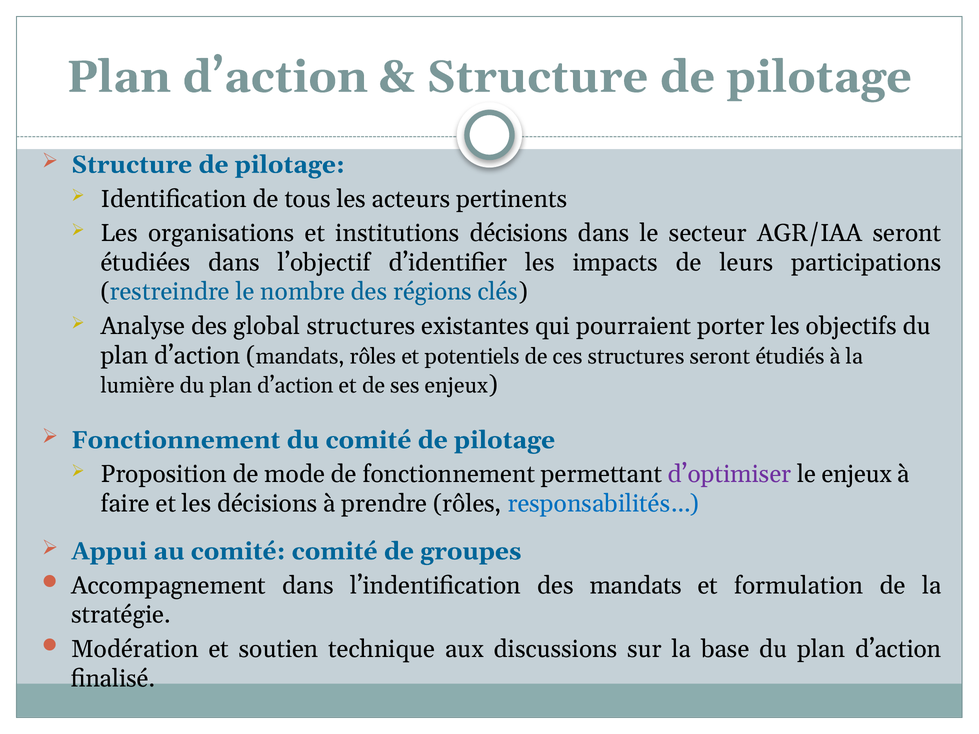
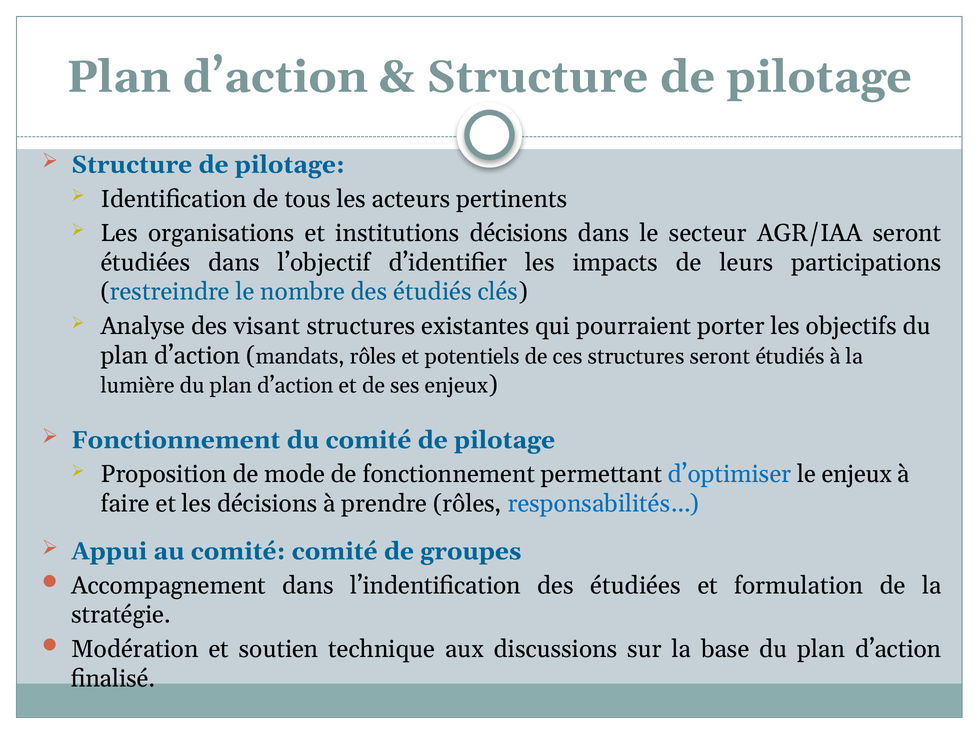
des régions: régions -> étudiés
global: global -> visant
d’optimiser colour: purple -> blue
des mandats: mandats -> étudiées
